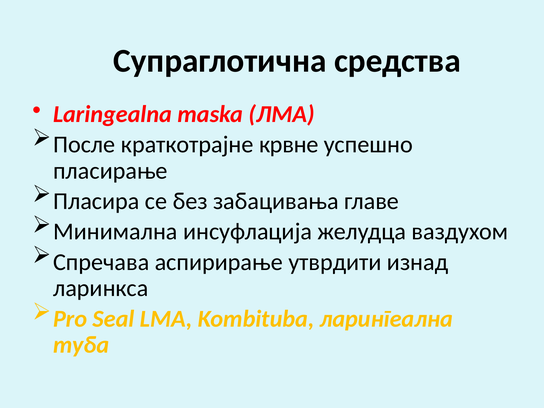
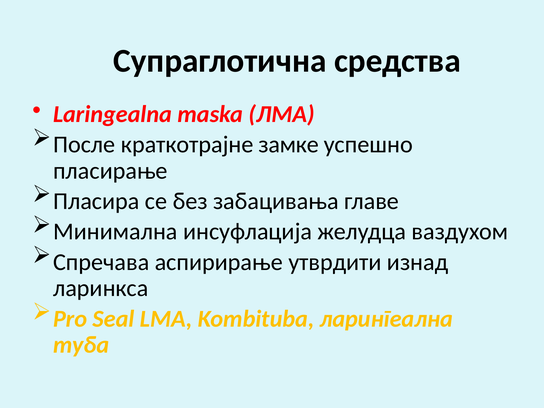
крвне: крвне -> замке
